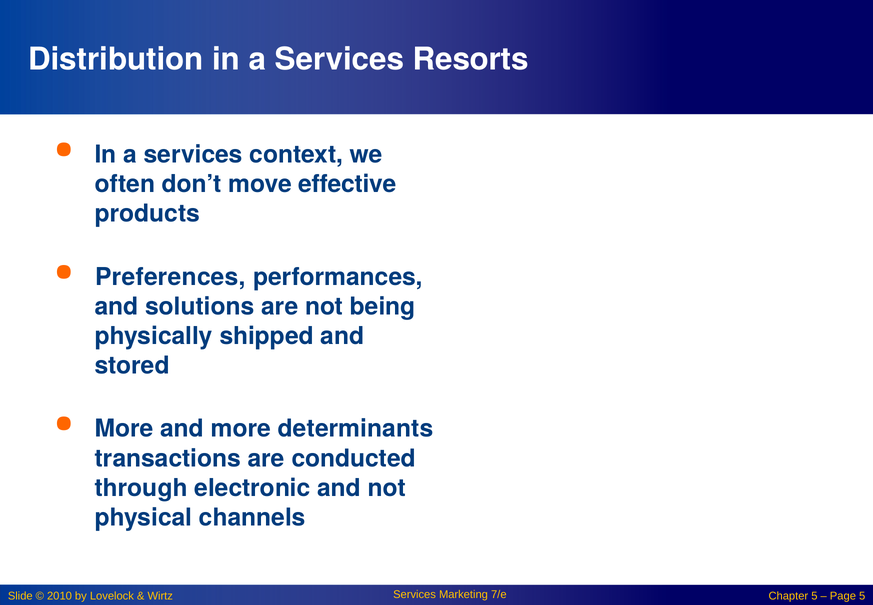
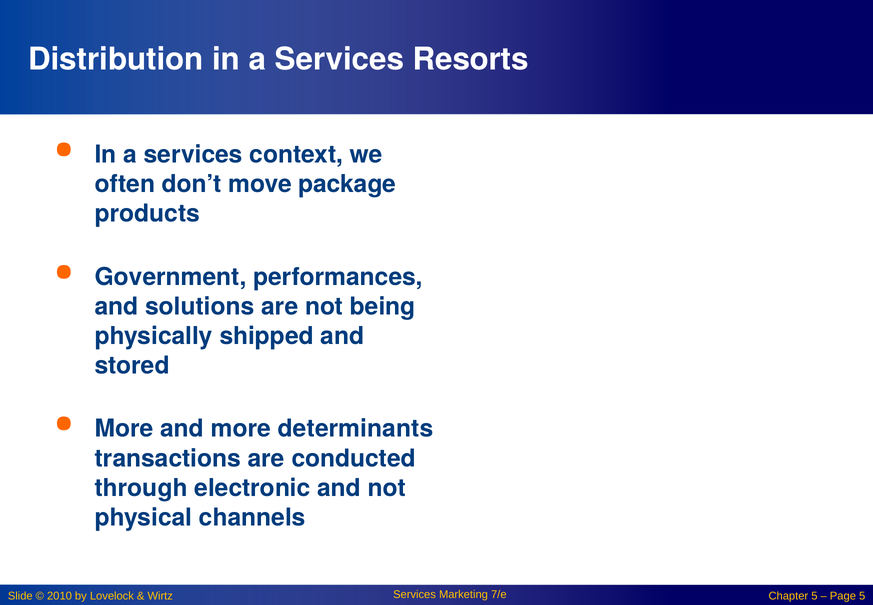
effective: effective -> package
Preferences: Preferences -> Government
